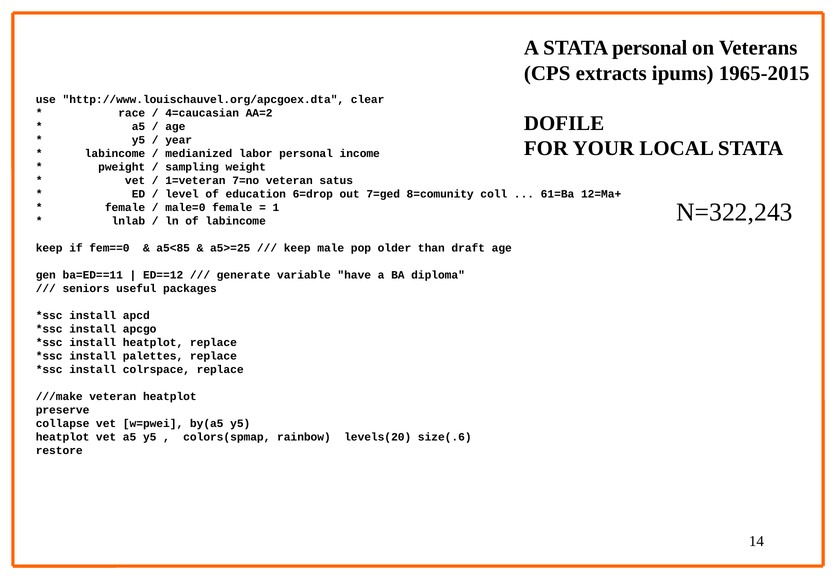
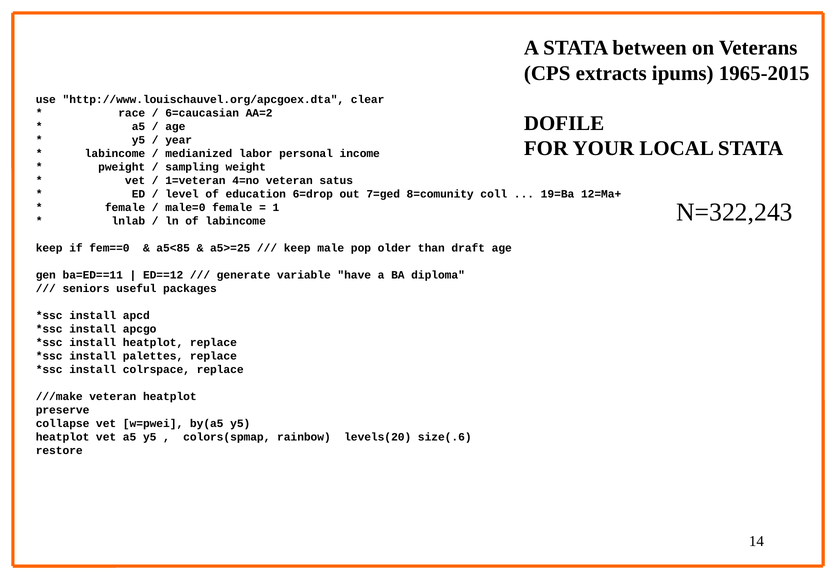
STATA personal: personal -> between
4=caucasian: 4=caucasian -> 6=caucasian
7=no: 7=no -> 4=no
61=Ba: 61=Ba -> 19=Ba
